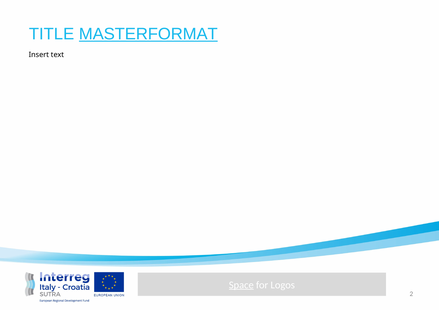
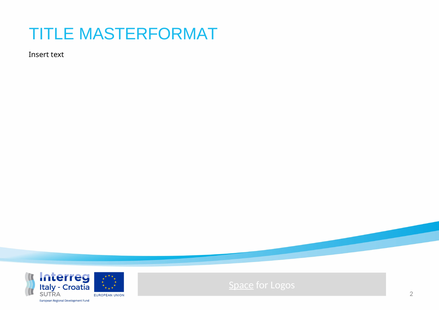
MASTERFORMAT underline: present -> none
